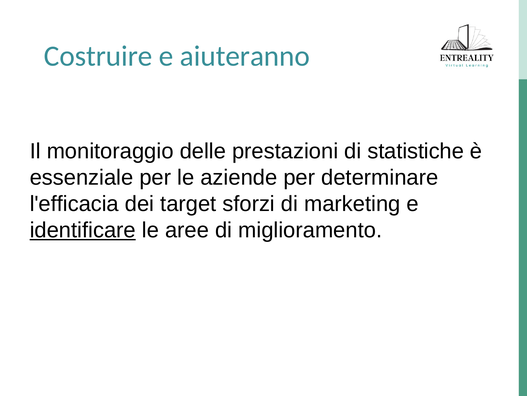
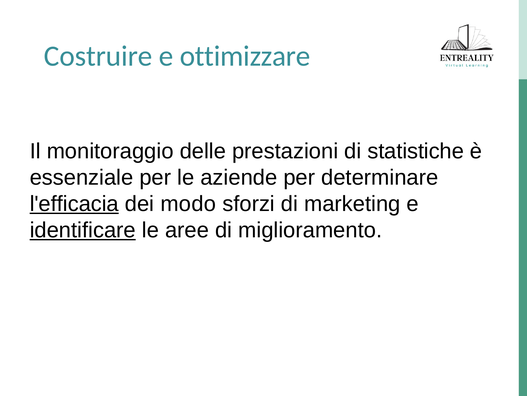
aiuteranno: aiuteranno -> ottimizzare
l'efficacia underline: none -> present
target: target -> modo
